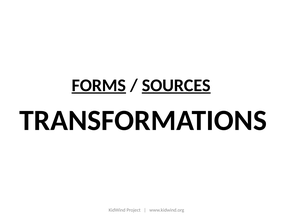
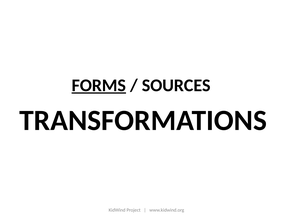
SOURCES underline: present -> none
